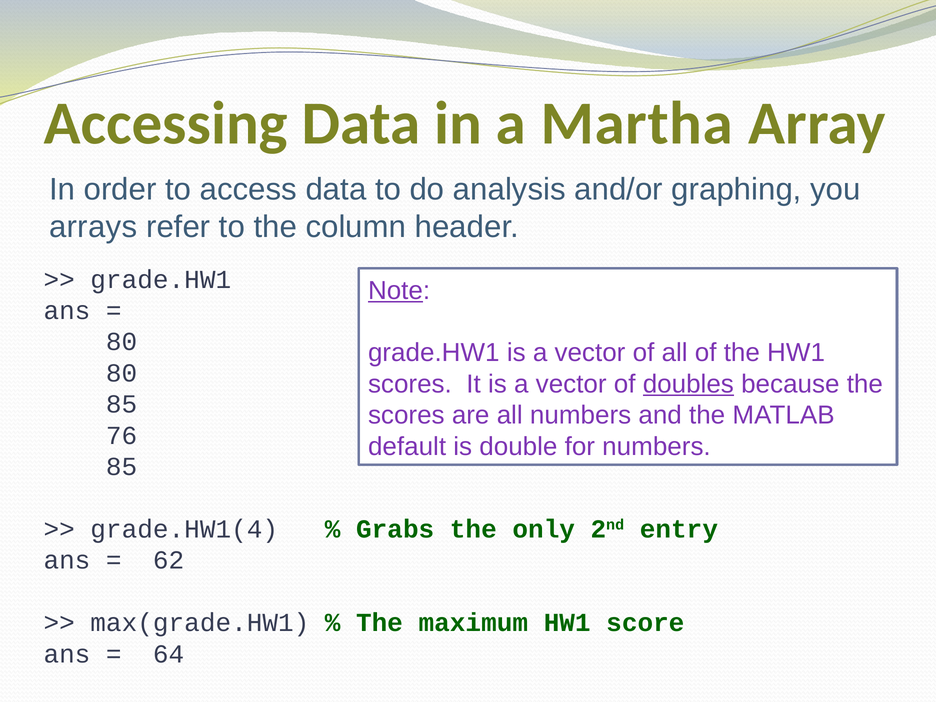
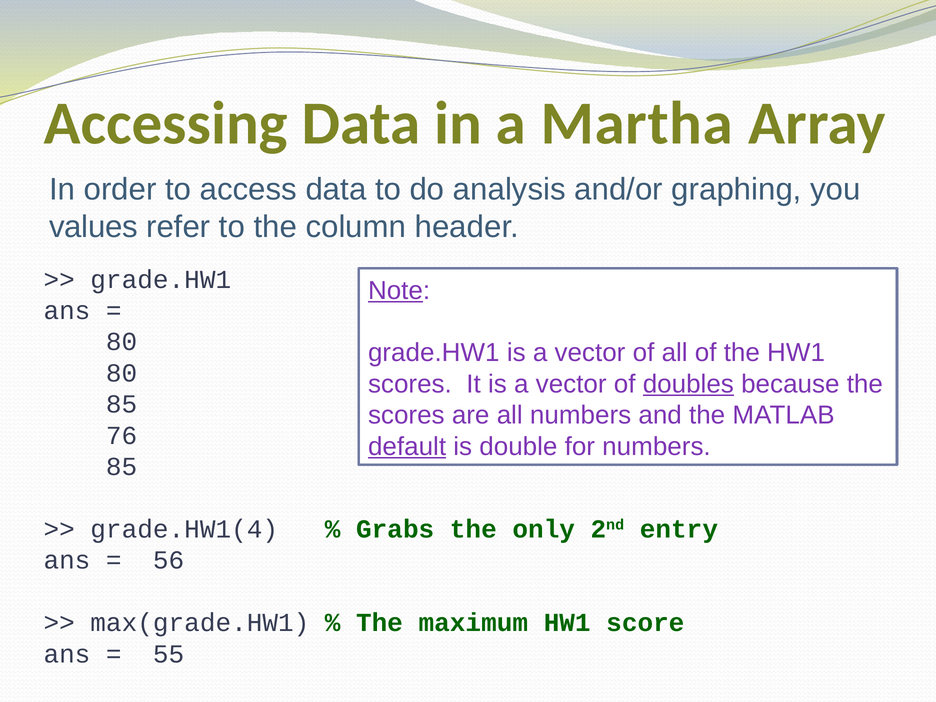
arrays: arrays -> values
default underline: none -> present
62: 62 -> 56
64: 64 -> 55
